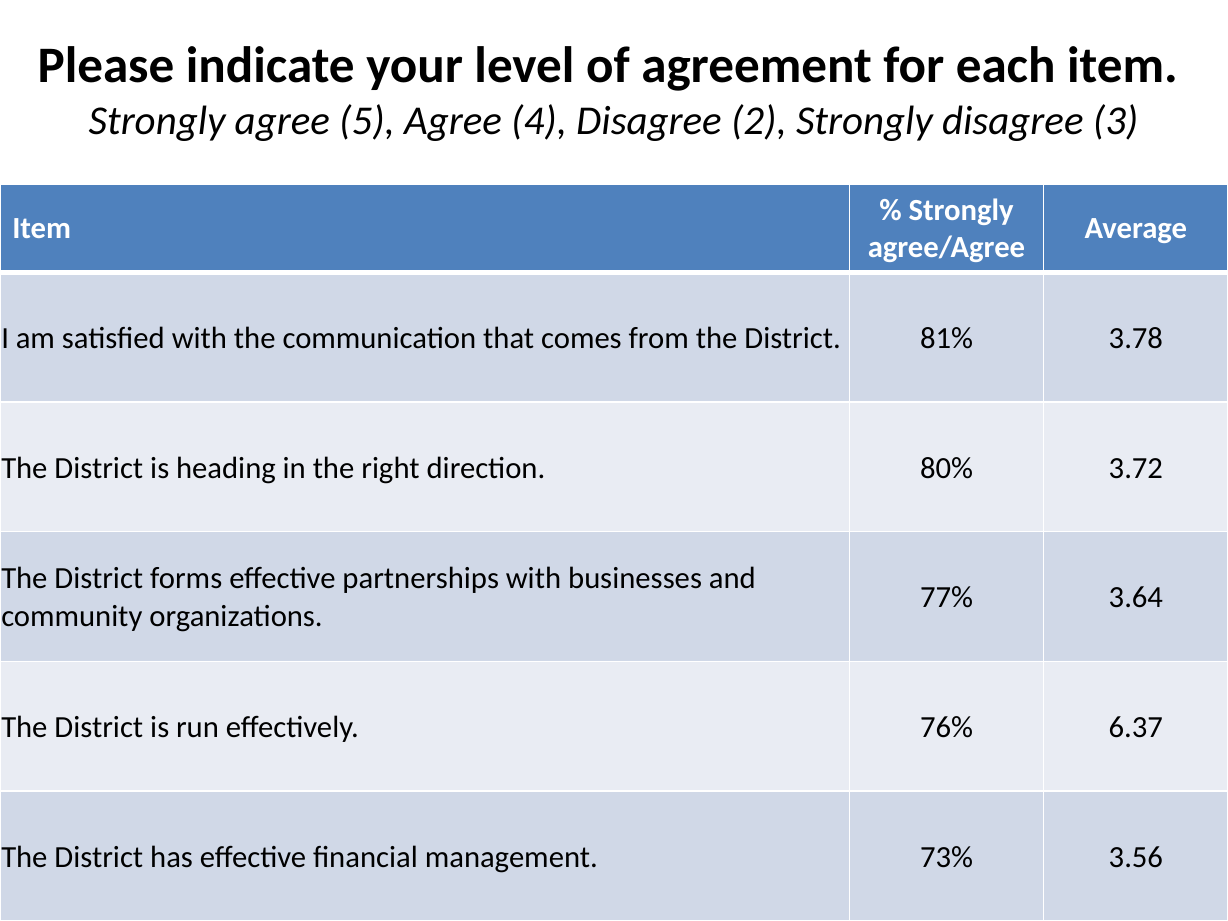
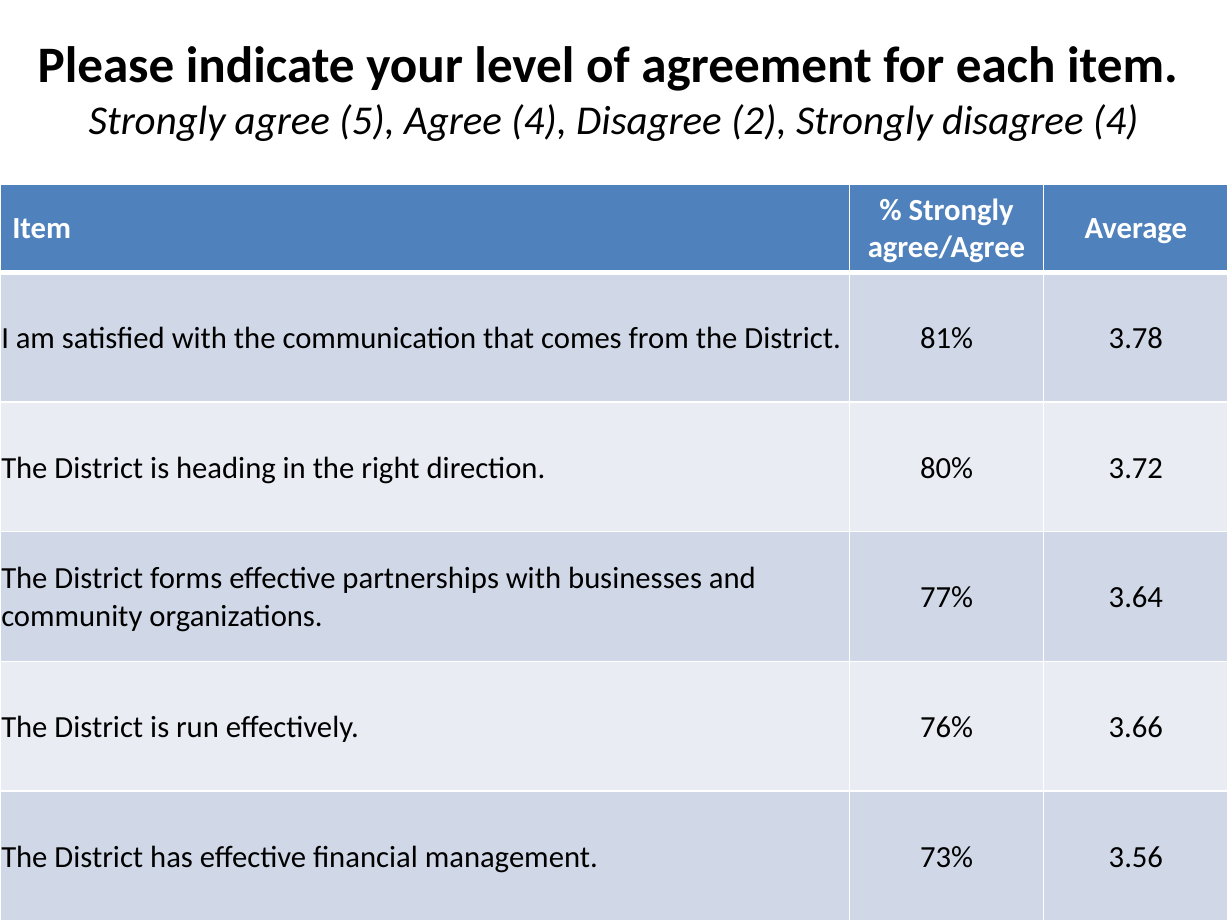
disagree 3: 3 -> 4
6.37: 6.37 -> 3.66
